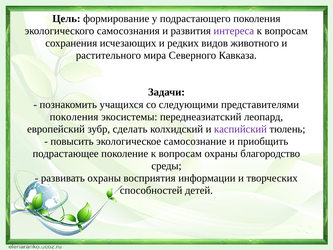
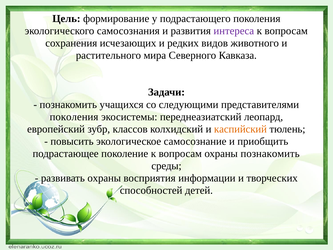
сделать: сделать -> классов
каспийский colour: purple -> orange
охраны благородство: благородство -> познакомить
